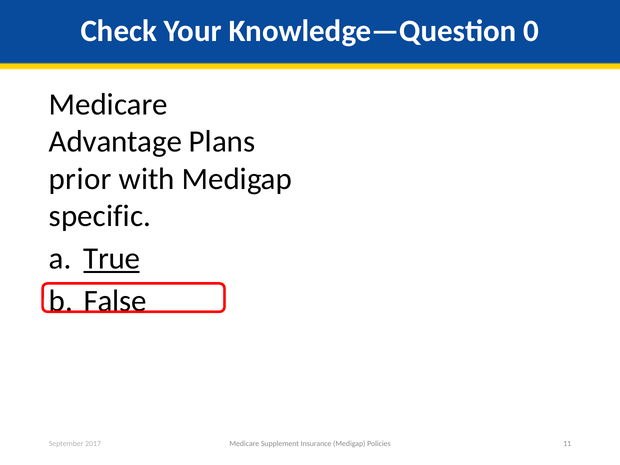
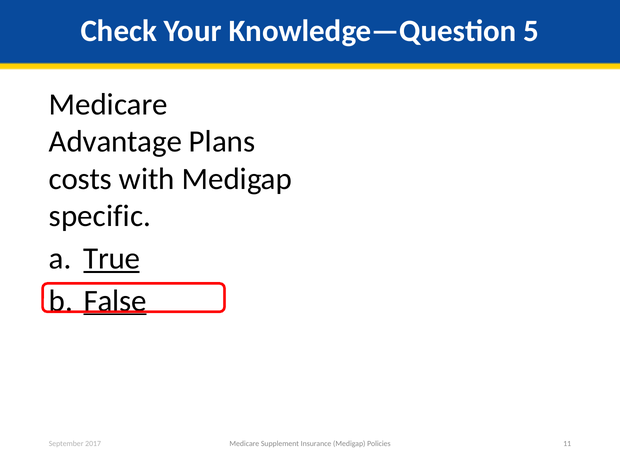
0: 0 -> 5
prior: prior -> costs
False underline: none -> present
